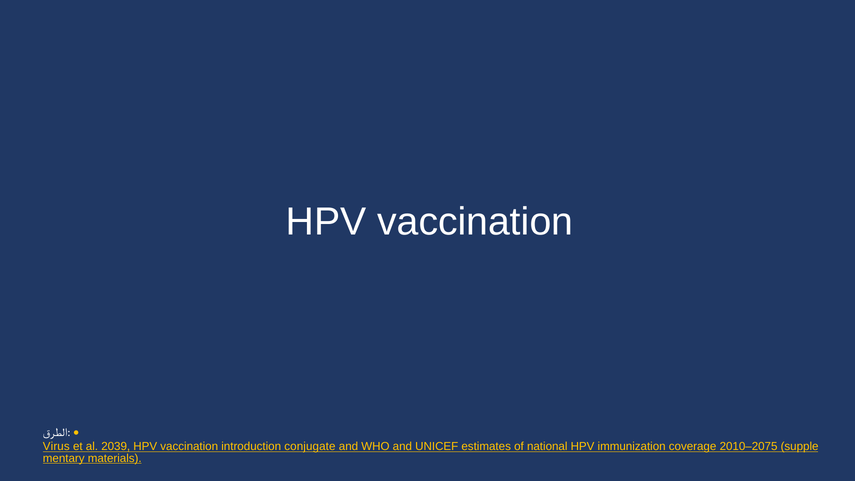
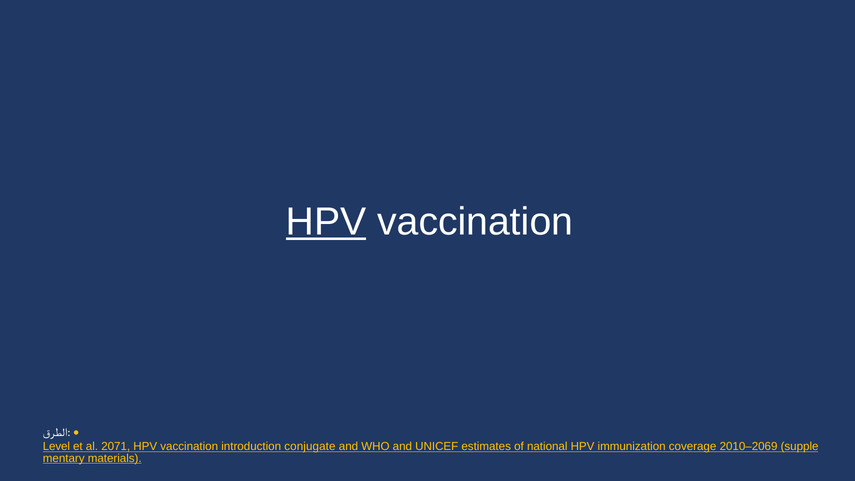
HPV at (326, 222) underline: none -> present
Virus: Virus -> Level
2039: 2039 -> 2071
2010–2075: 2010–2075 -> 2010–2069
